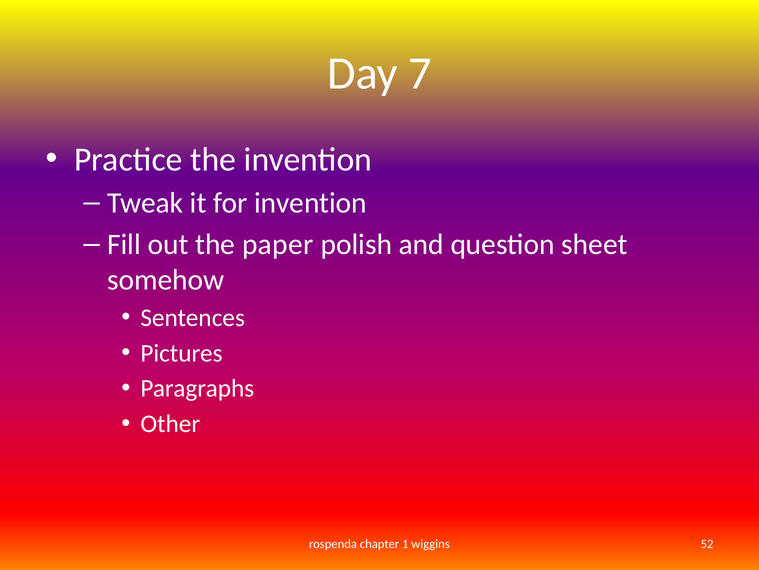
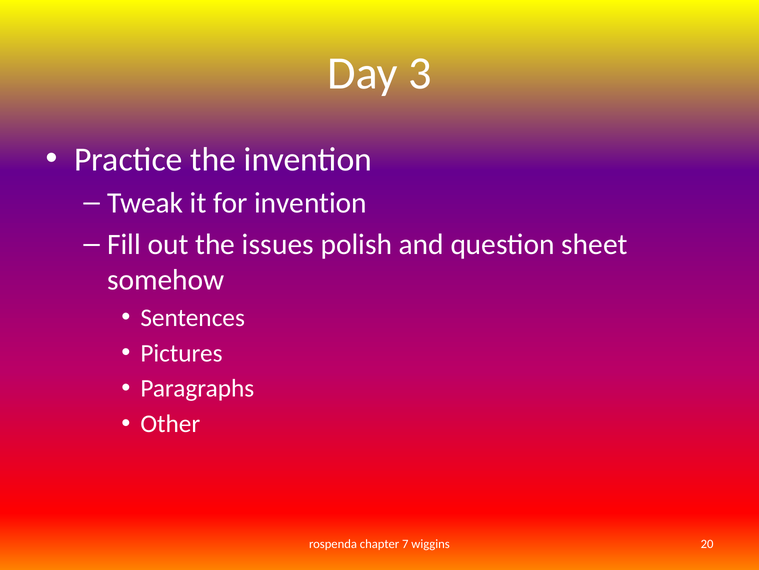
7: 7 -> 3
paper: paper -> issues
1: 1 -> 7
52: 52 -> 20
